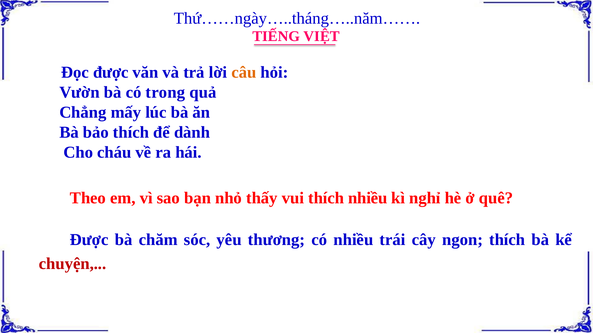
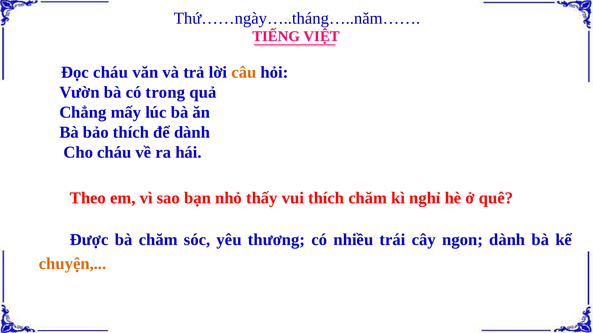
Đọc được: được -> cháu
thích nhiều: nhiều -> chăm
ngon thích: thích -> dành
chuyện colour: red -> orange
